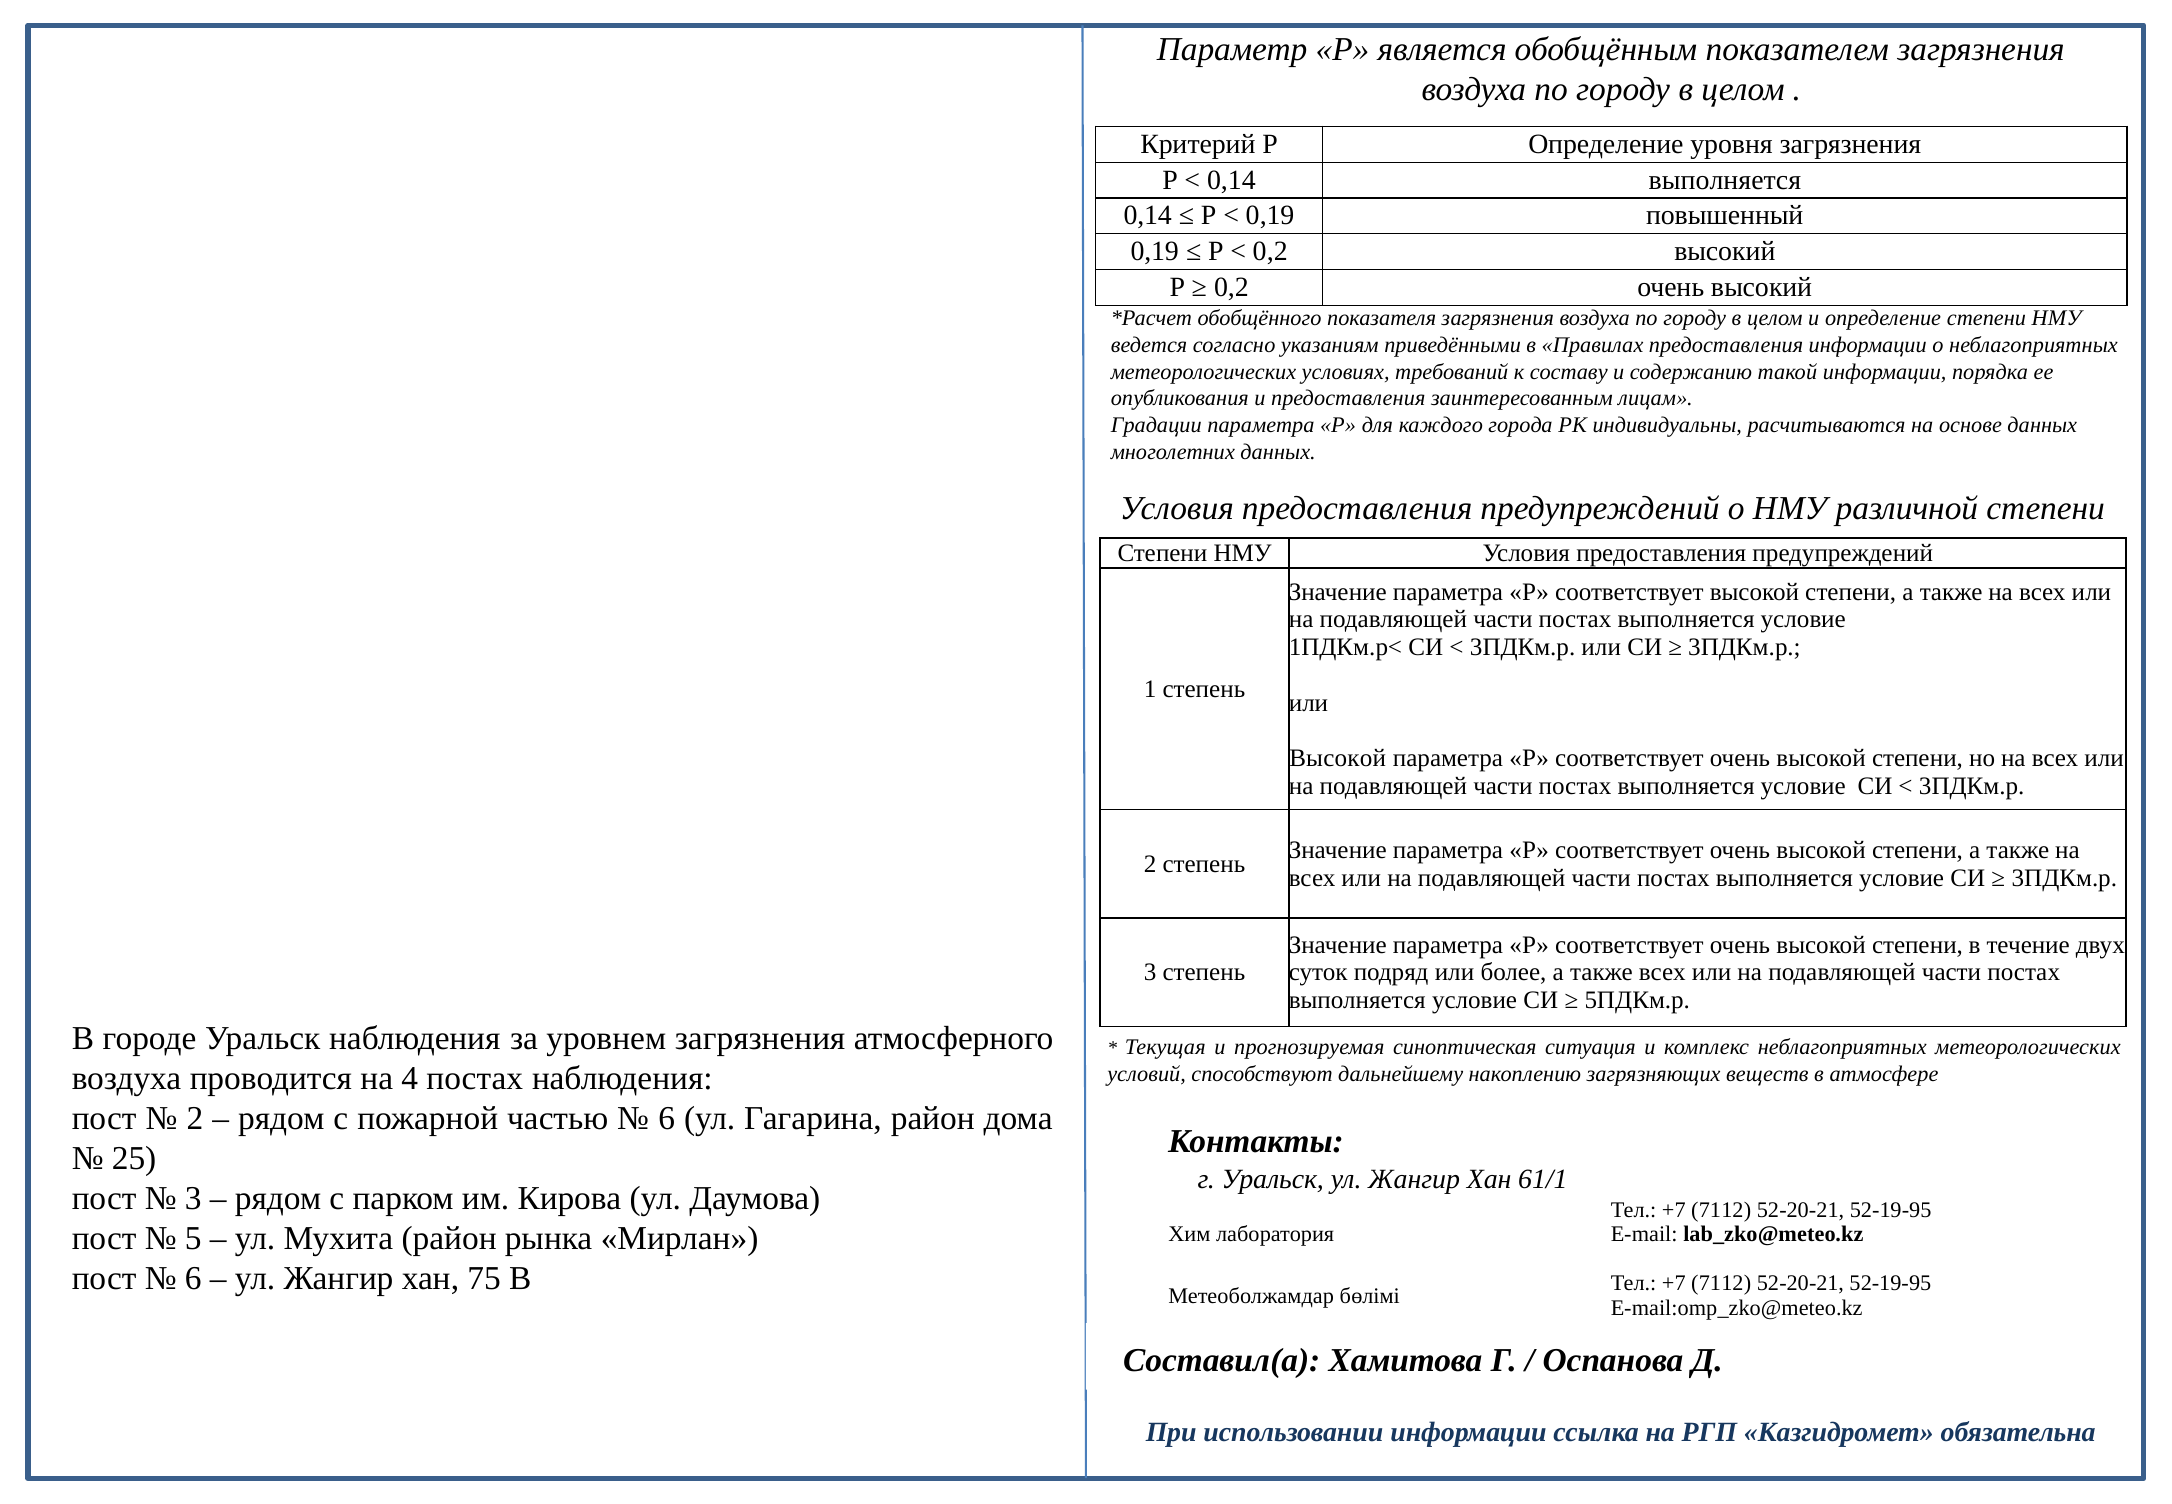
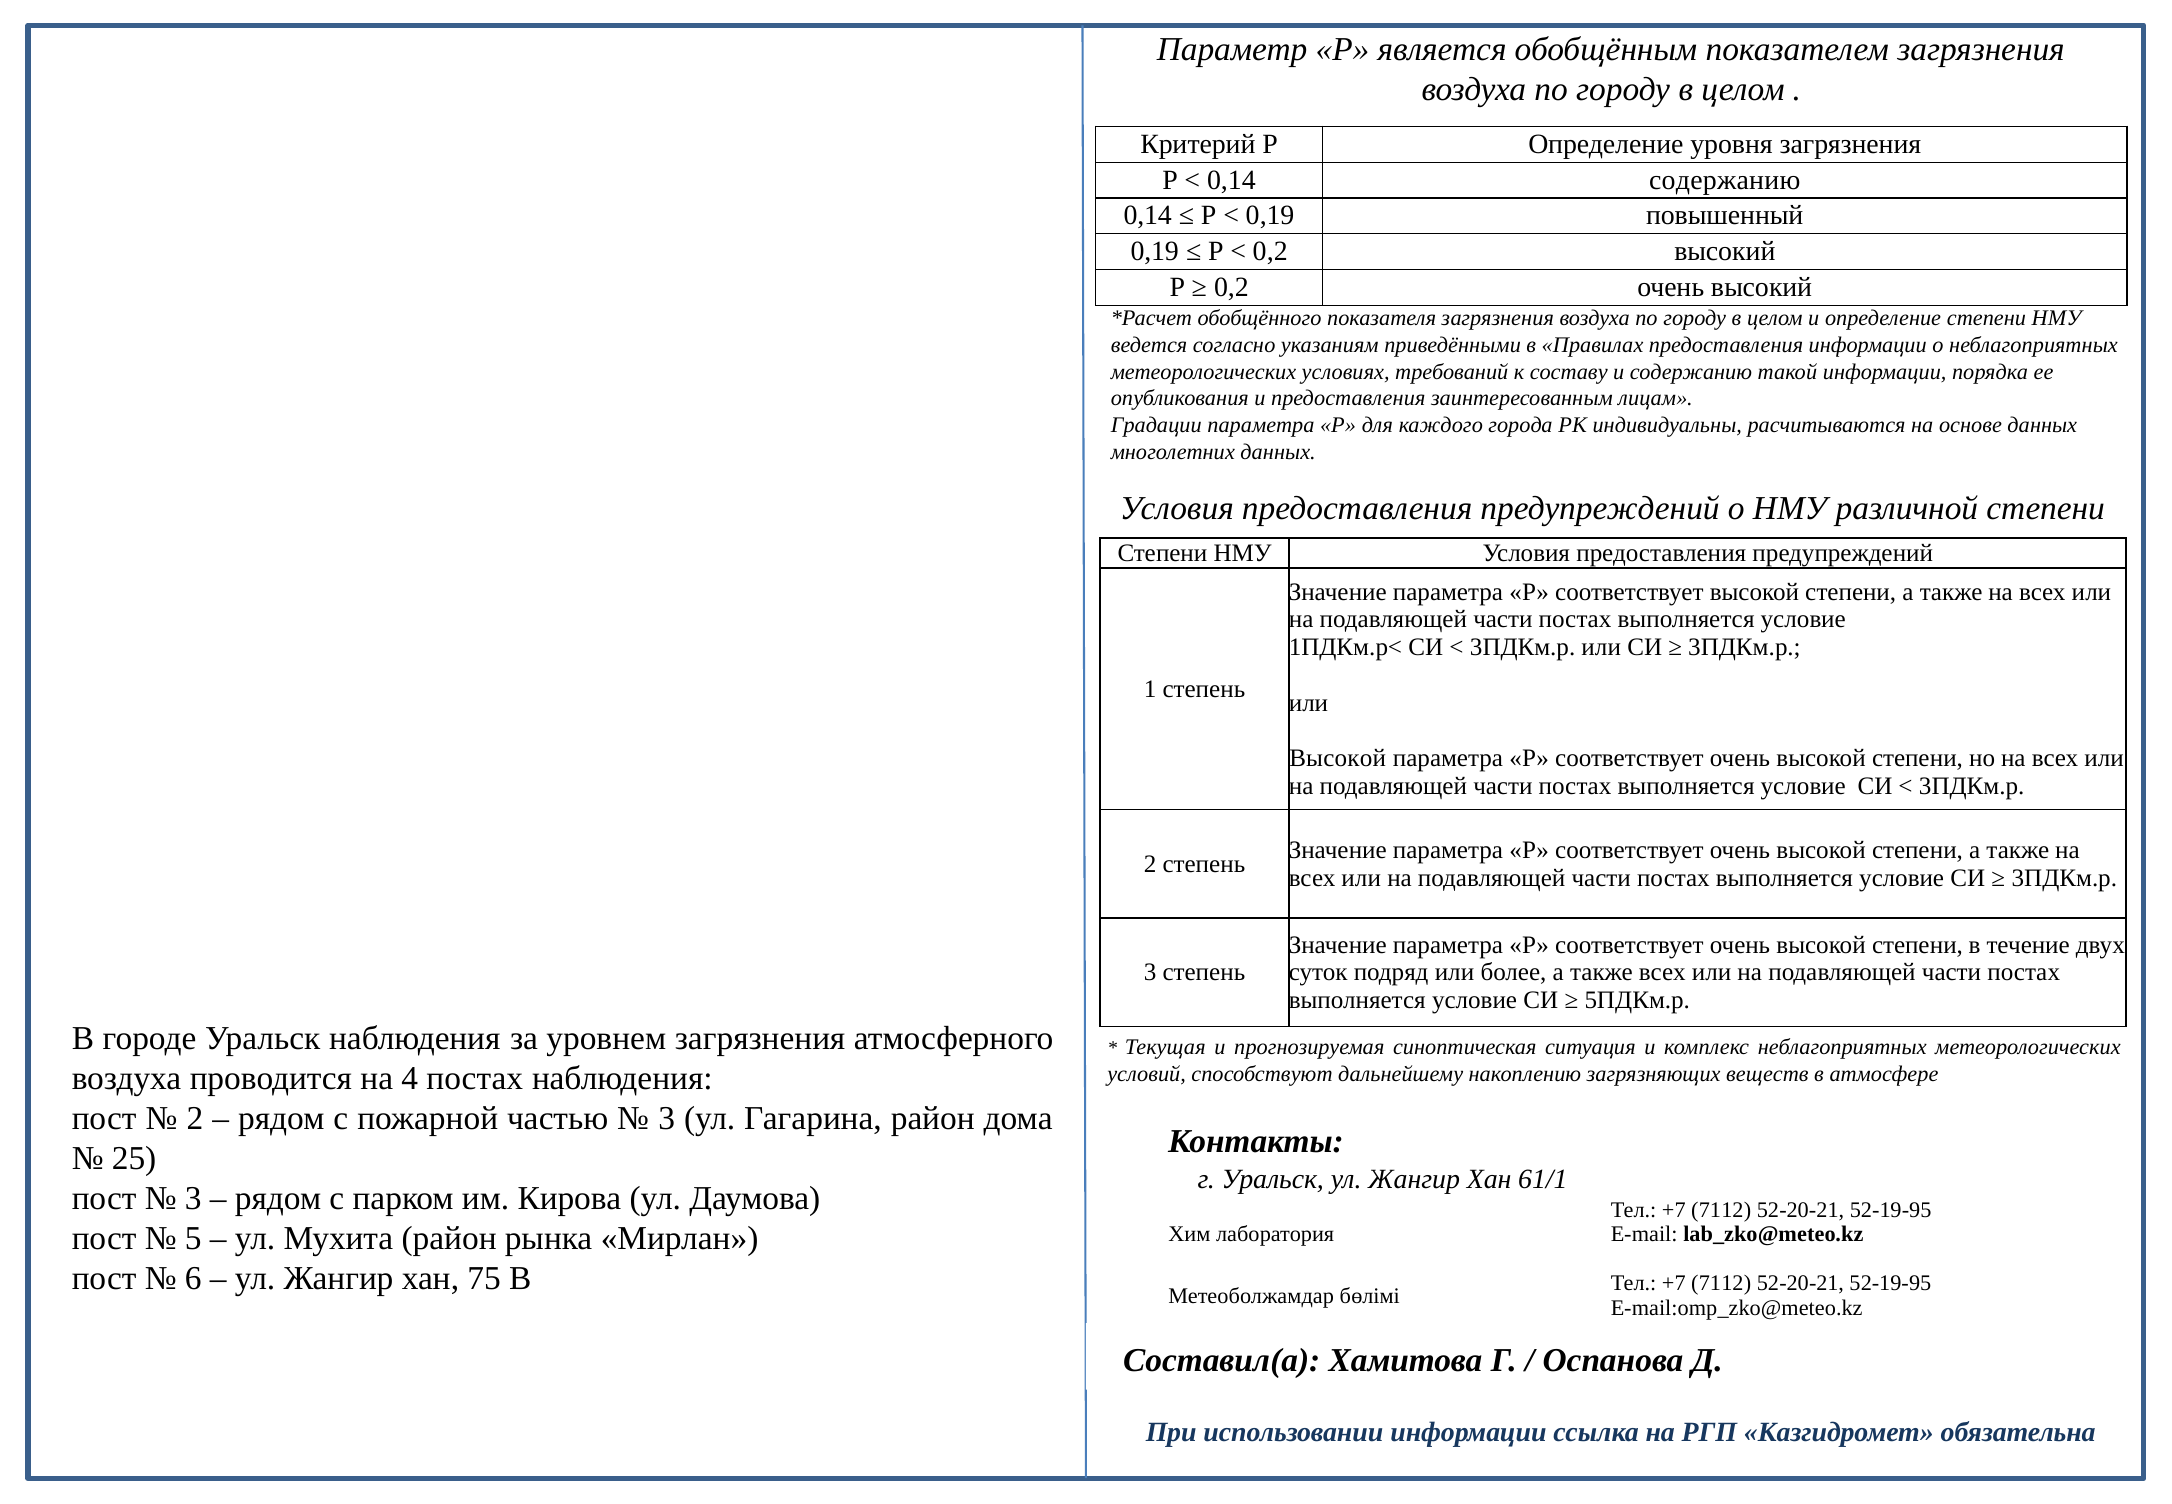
0,14 выполняется: выполняется -> содержанию
6 at (667, 1118): 6 -> 3
